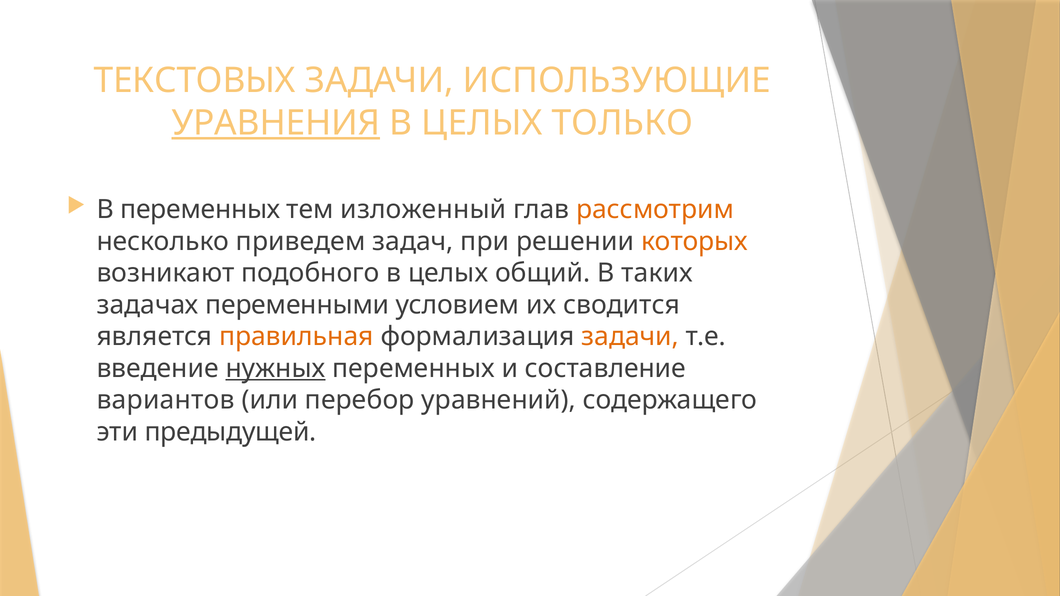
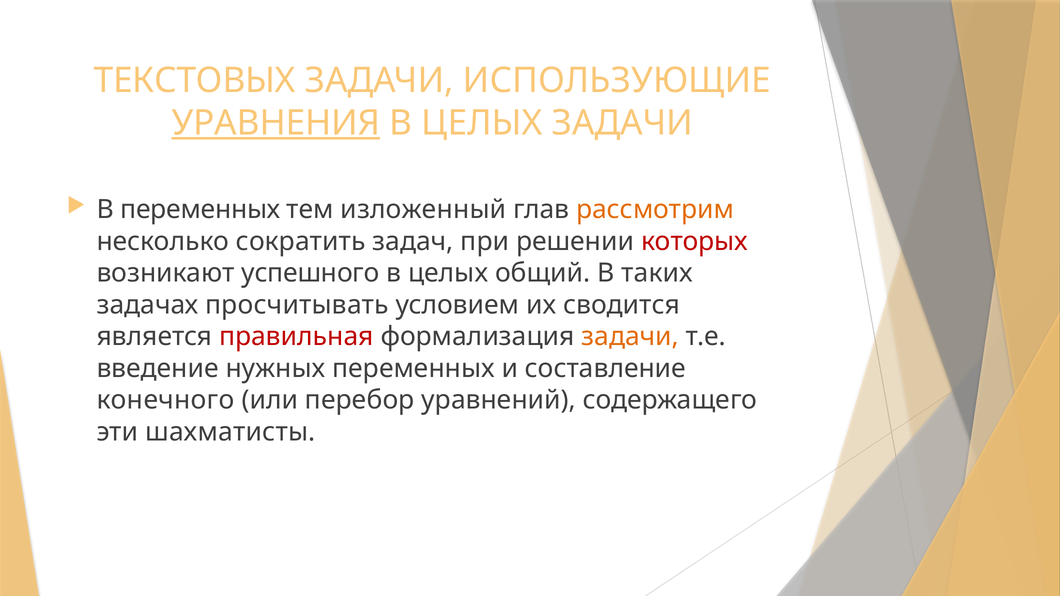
ЦЕЛЫХ ТОЛЬКО: ТОЛЬКО -> ЗАДАЧИ
приведем: приведем -> сократить
которых colour: orange -> red
подобного: подобного -> успешного
переменными: переменными -> просчитывать
правильная colour: orange -> red
нужных underline: present -> none
вариантов: вариантов -> конечного
предыдущей: предыдущей -> шахматисты
